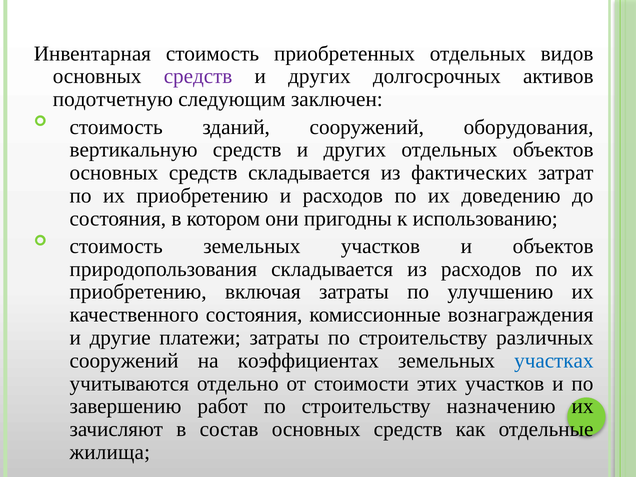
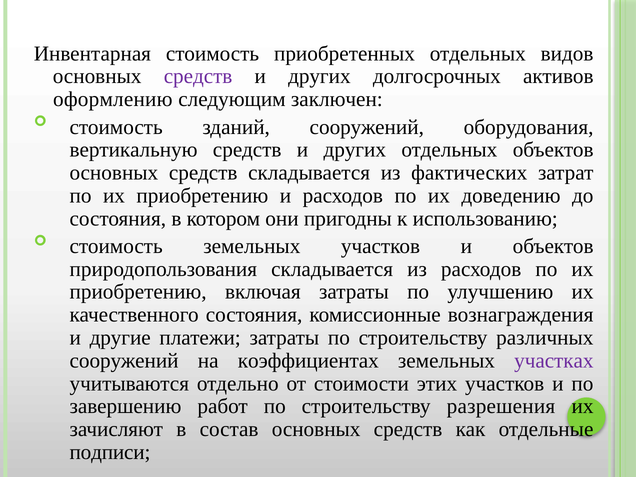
подотчетную: подотчетную -> оформлению
участках colour: blue -> purple
назначению: назначению -> разрешения
жилища: жилища -> подписи
